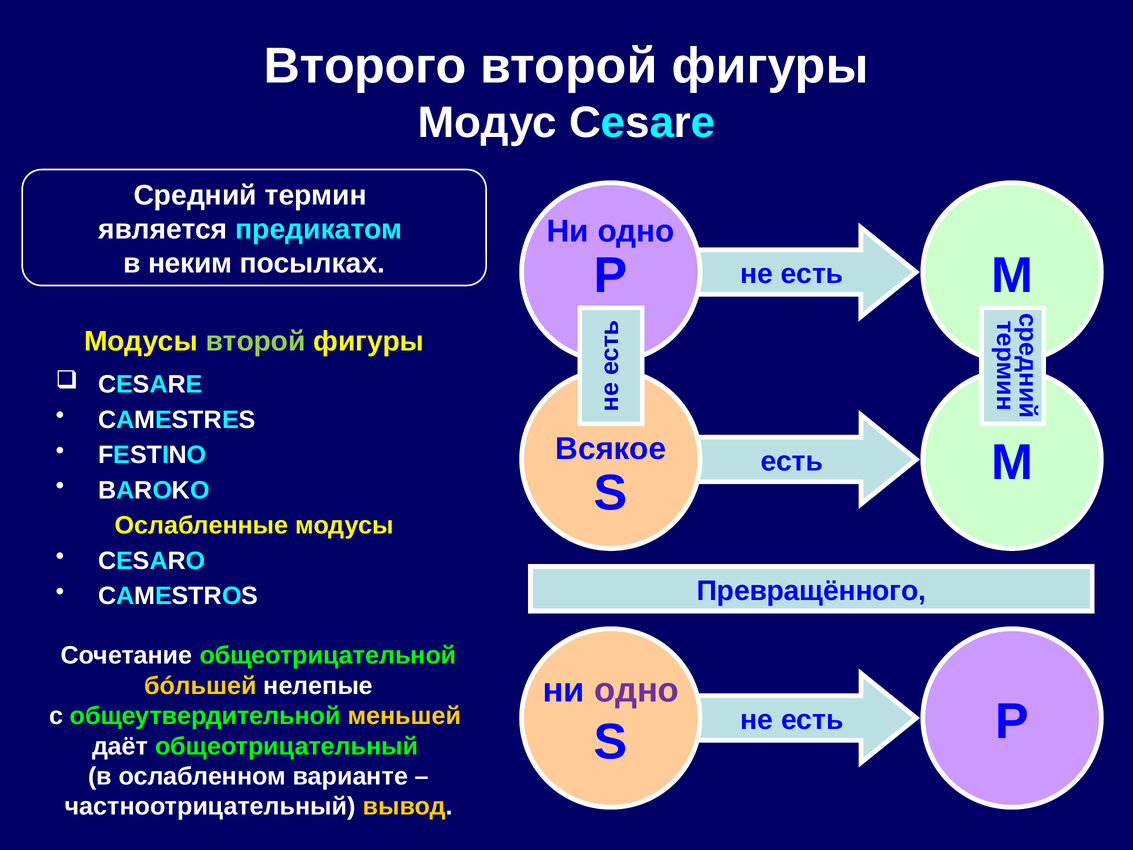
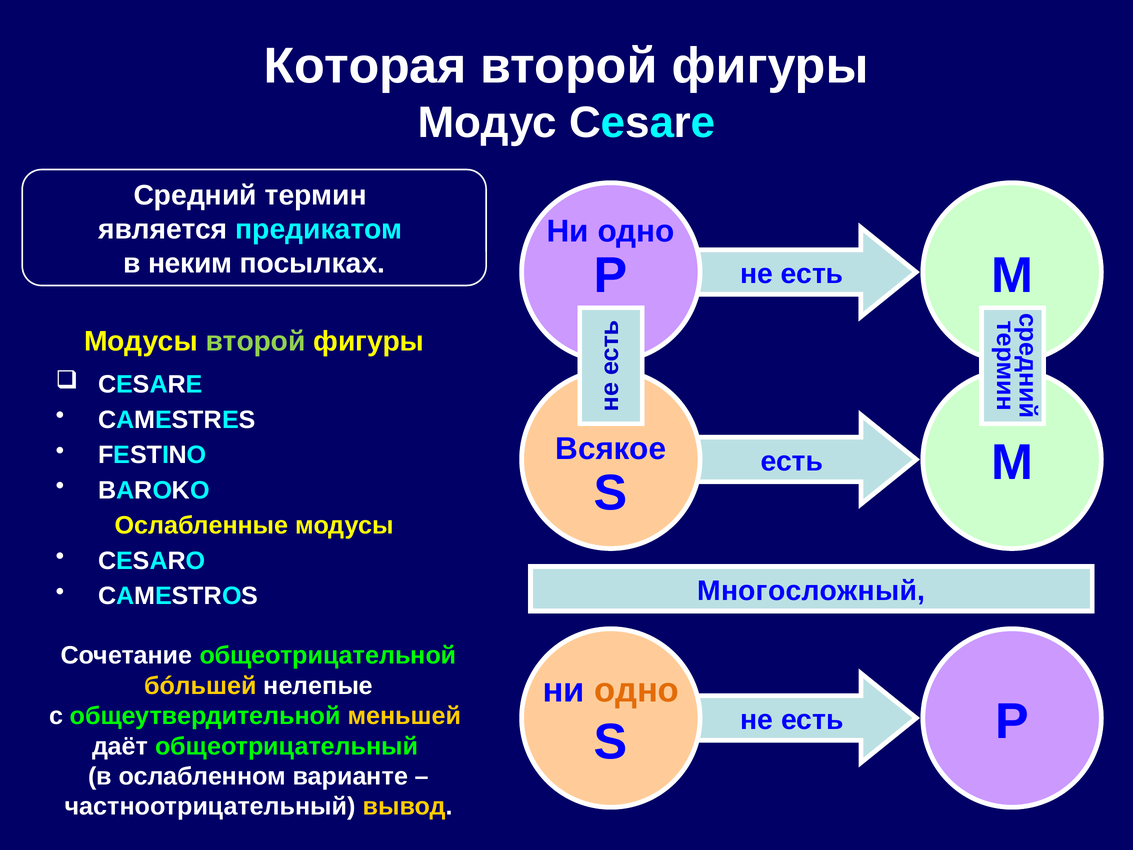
Второго: Второго -> Которая
Превращённого: Превращённого -> Многосложный
одно at (637, 690) colour: purple -> orange
